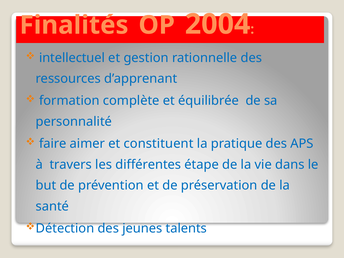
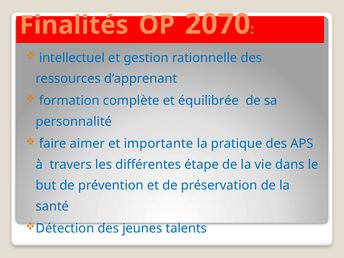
2004: 2004 -> 2070
constituent: constituent -> importante
